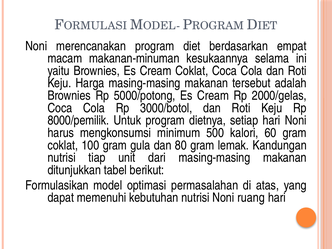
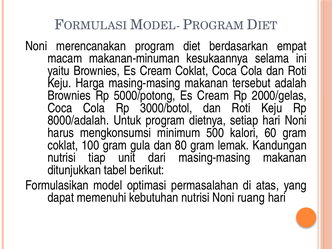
8000/pemilik: 8000/pemilik -> 8000/adalah
